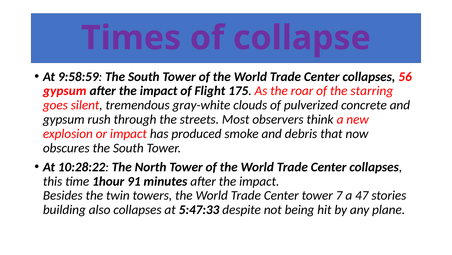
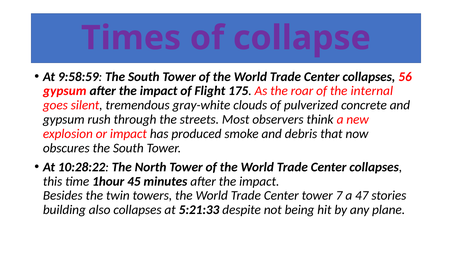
starring: starring -> internal
91: 91 -> 45
5:47:33: 5:47:33 -> 5:21:33
